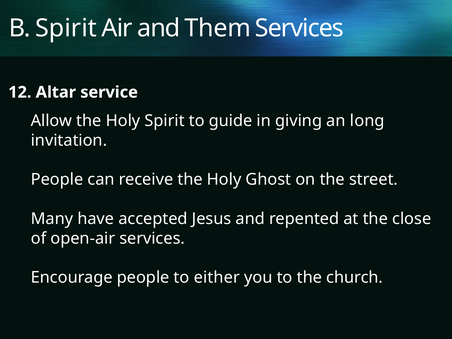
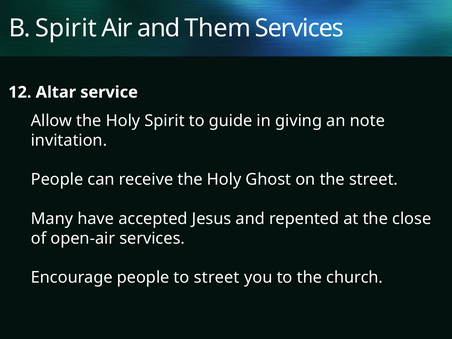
long: long -> note
to either: either -> street
